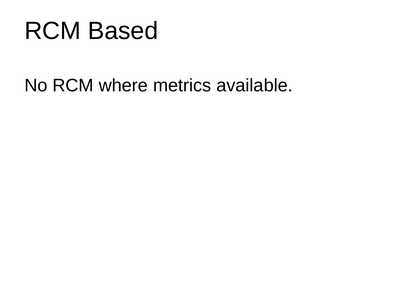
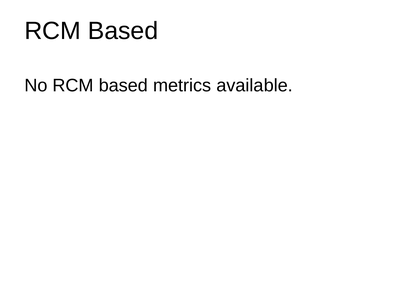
No RCM where: where -> based
